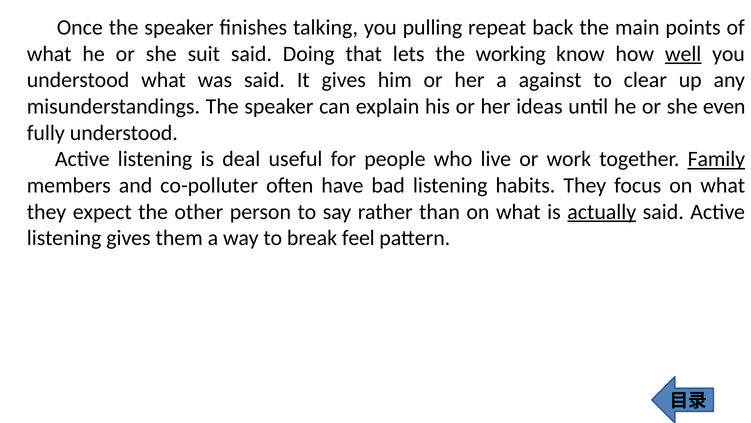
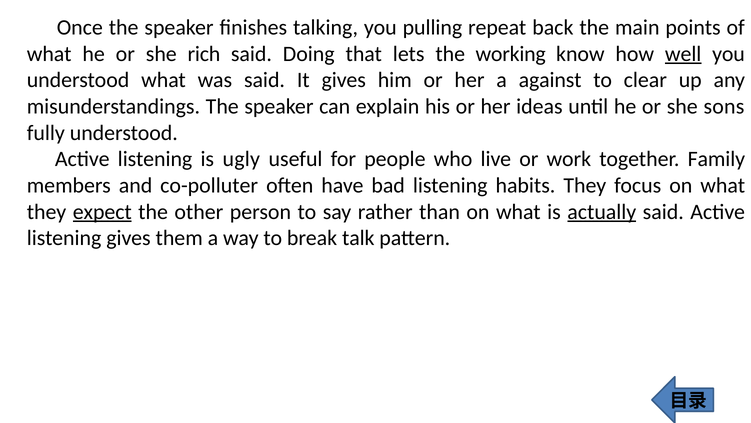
suit: suit -> rich
even: even -> sons
deal: deal -> ugly
Family underline: present -> none
expect underline: none -> present
feel: feel -> talk
